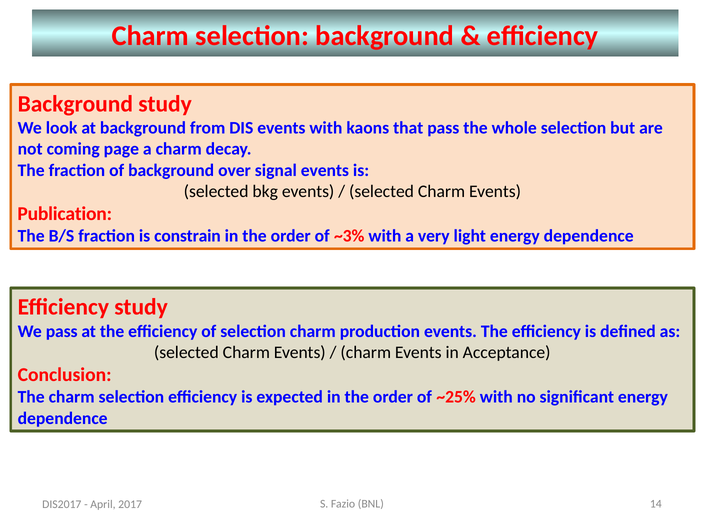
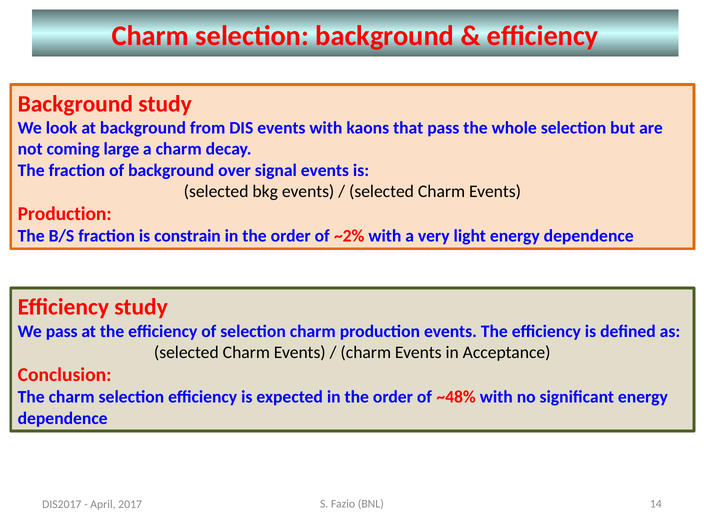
page: page -> large
Publication at (65, 214): Publication -> Production
~3%: ~3% -> ~2%
~25%: ~25% -> ~48%
